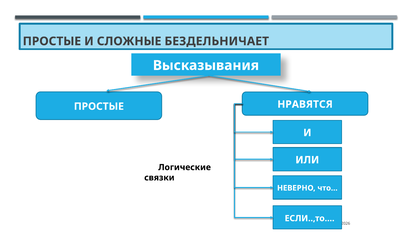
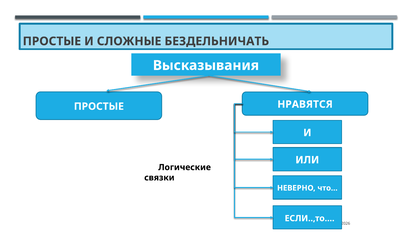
БЕЗДЕЛЬНИЧАЕТ: БЕЗДЕЛЬНИЧАЕТ -> БЕЗДЕЛЬНИЧАТЬ
